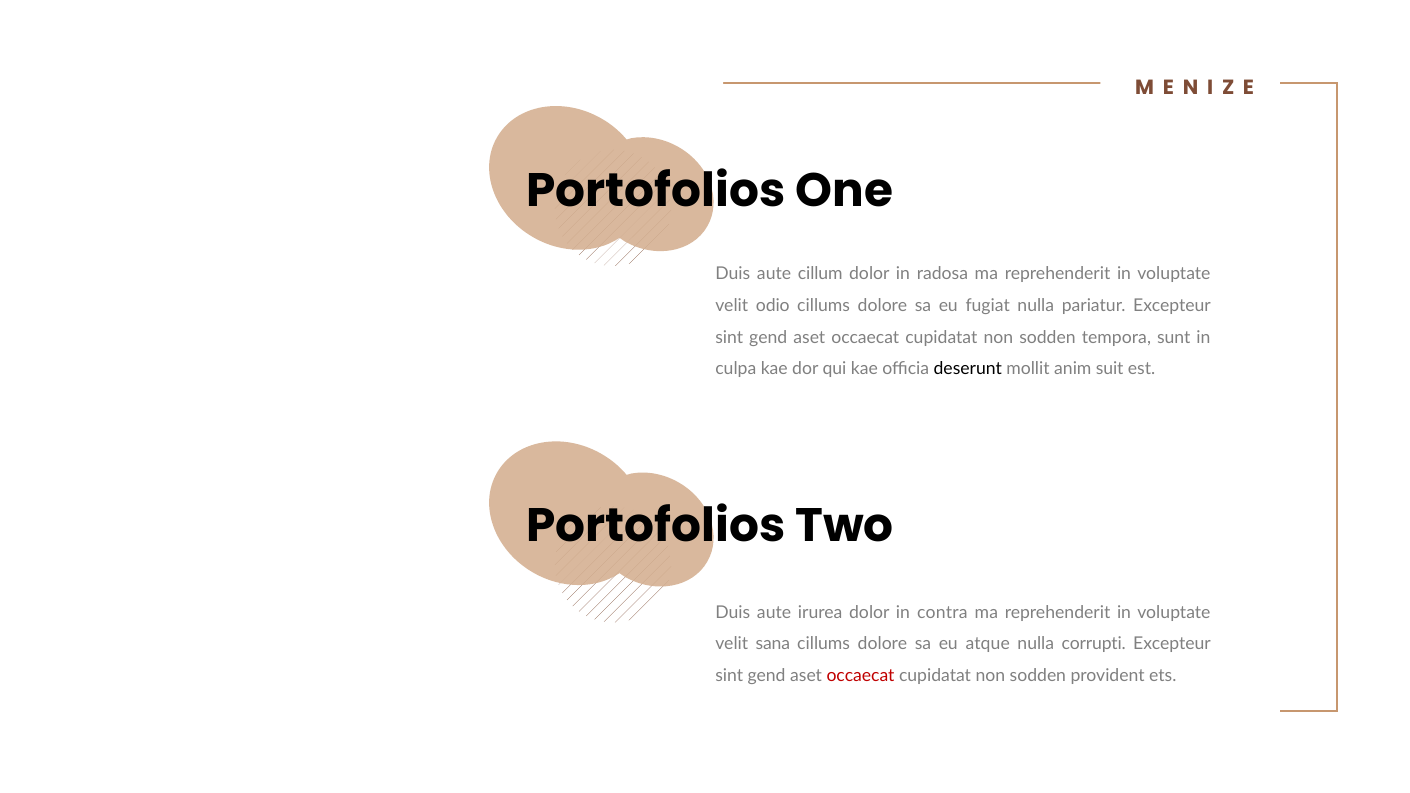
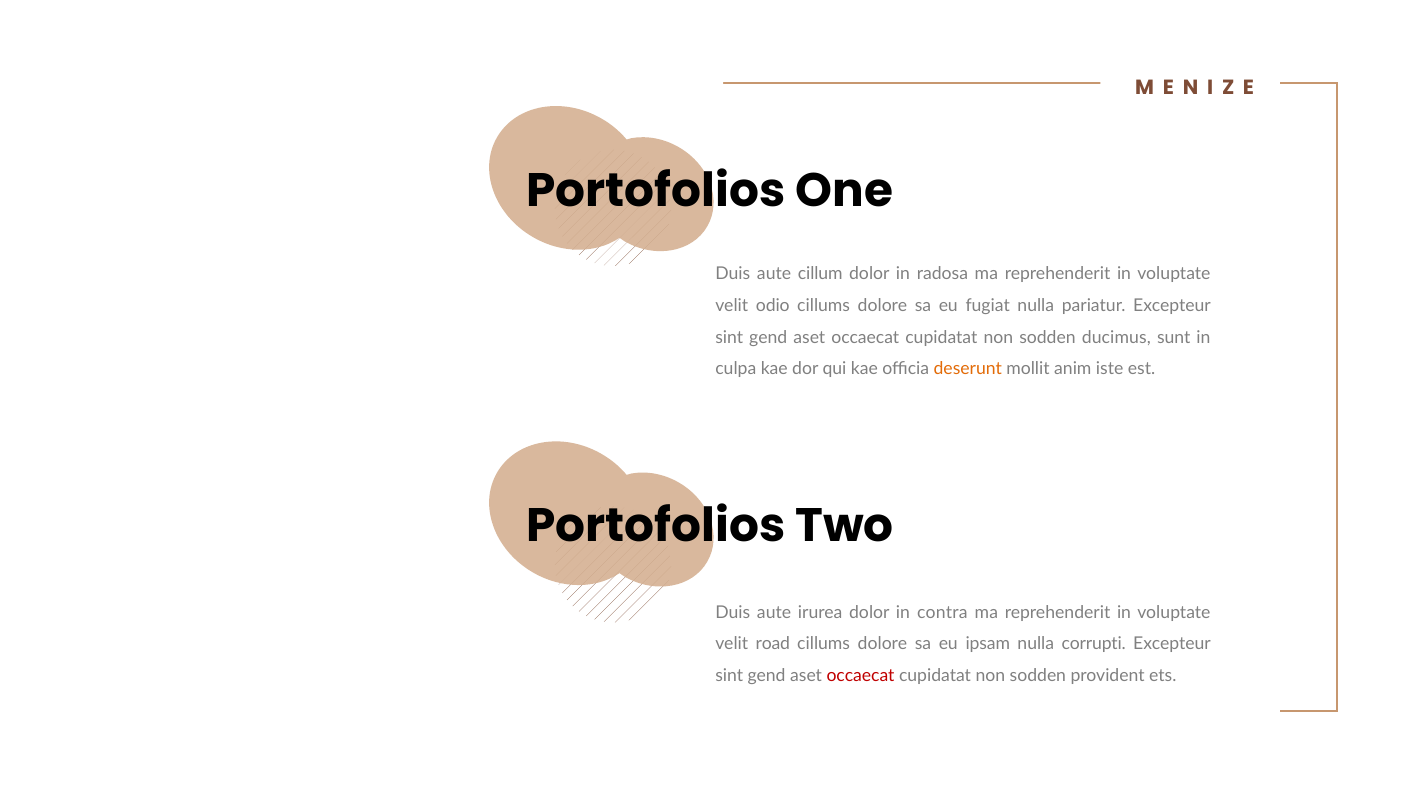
tempora: tempora -> ducimus
deserunt colour: black -> orange
suit: suit -> iste
sana: sana -> road
atque: atque -> ipsam
